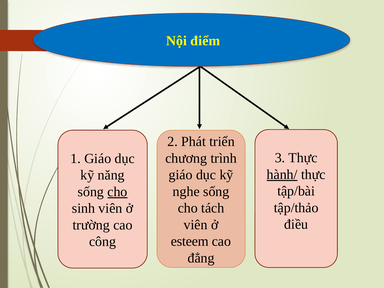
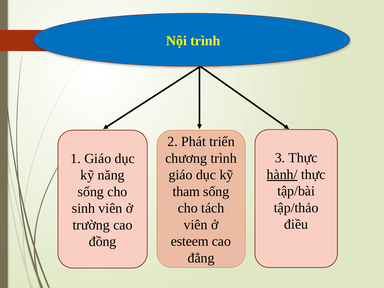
Nội điểm: điểm -> trình
nghe: nghe -> tham
cho at (117, 192) underline: present -> none
công: công -> đồng
